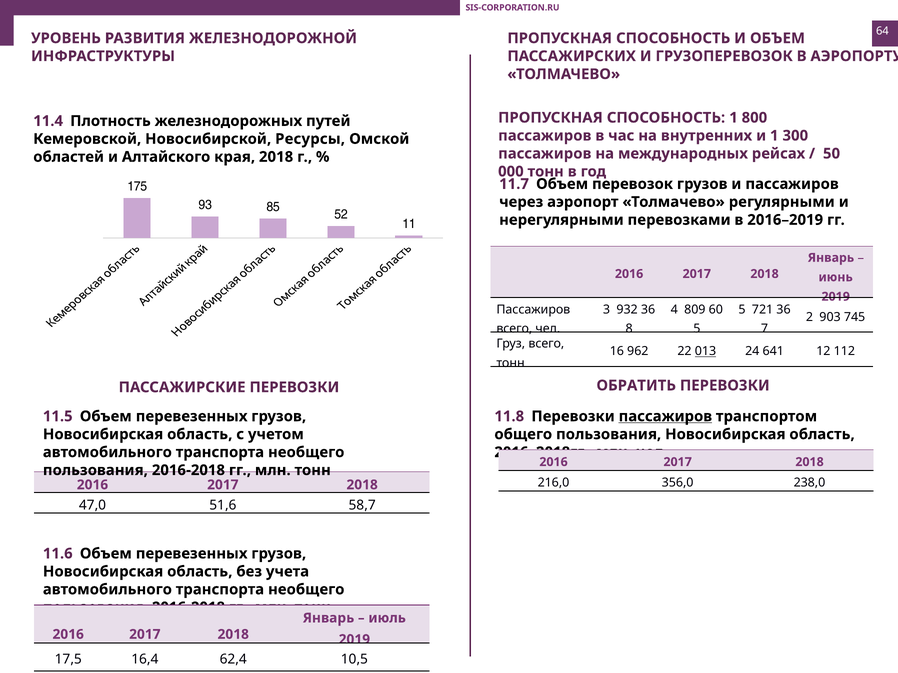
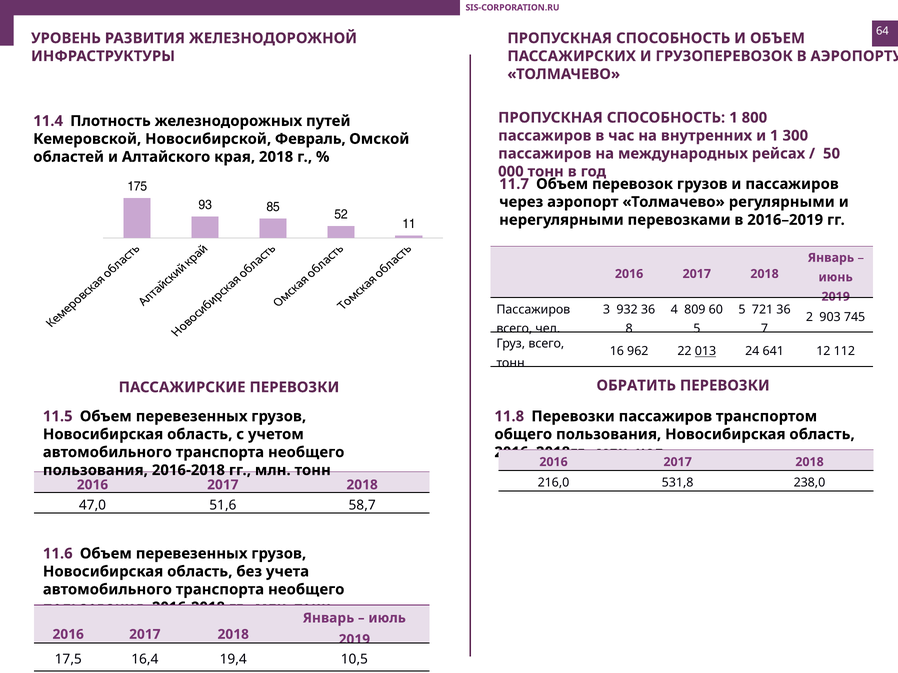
Ресурсы: Ресурсы -> Февраль
пассажиров at (665, 417) underline: present -> none
356,0: 356,0 -> 531,8
62,4: 62,4 -> 19,4
